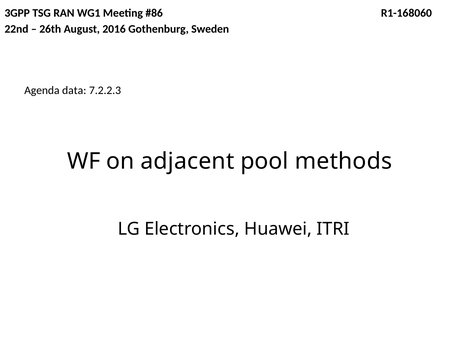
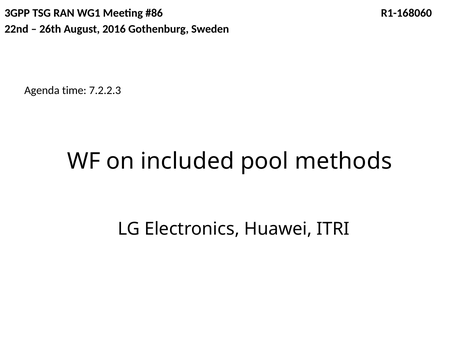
data: data -> time
adjacent: adjacent -> included
